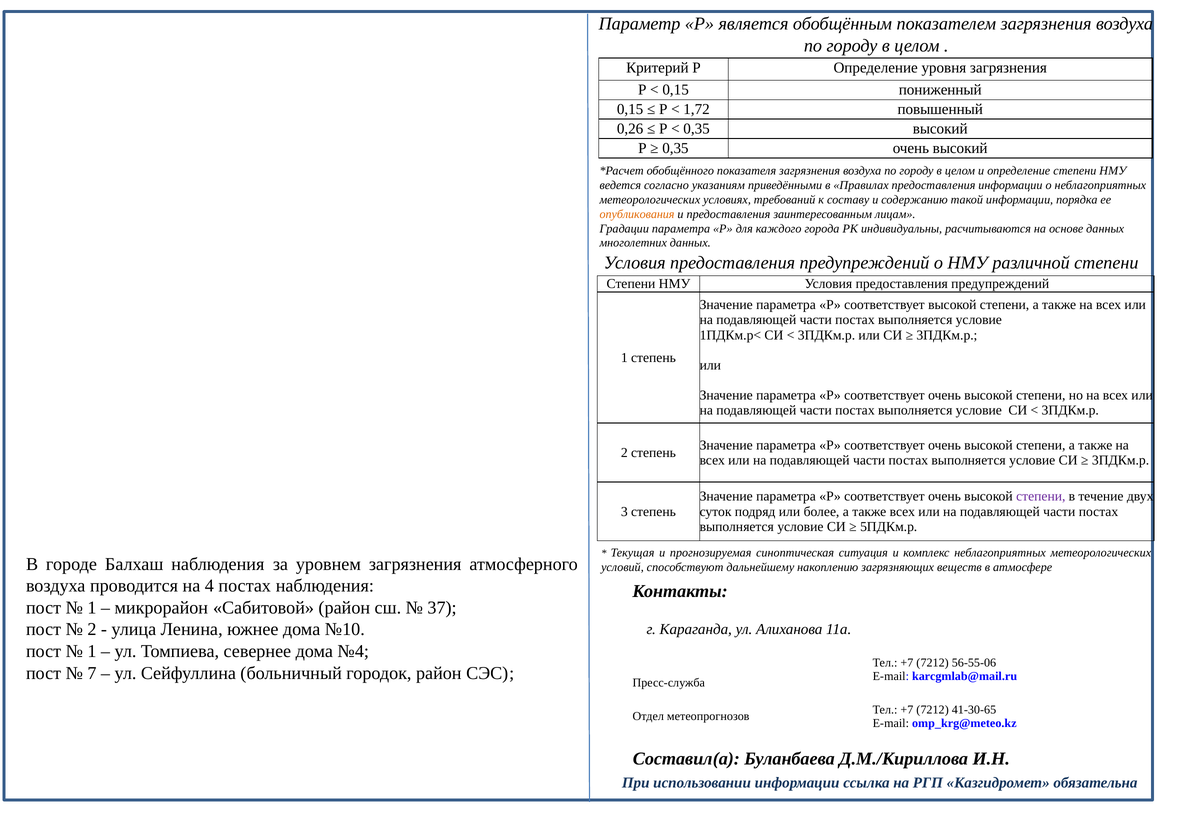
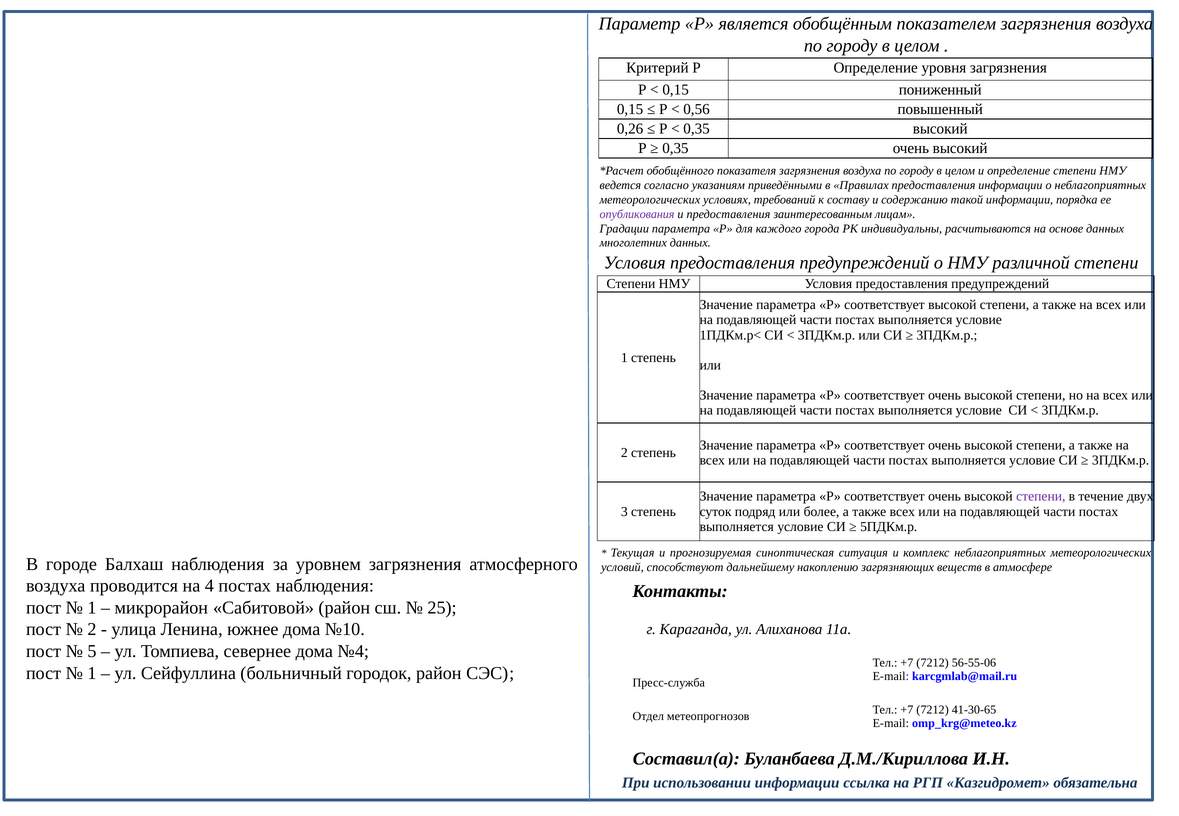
1,72: 1,72 -> 0,56
опубликования colour: orange -> purple
37: 37 -> 25
1 at (92, 651): 1 -> 5
7 at (92, 673): 7 -> 1
